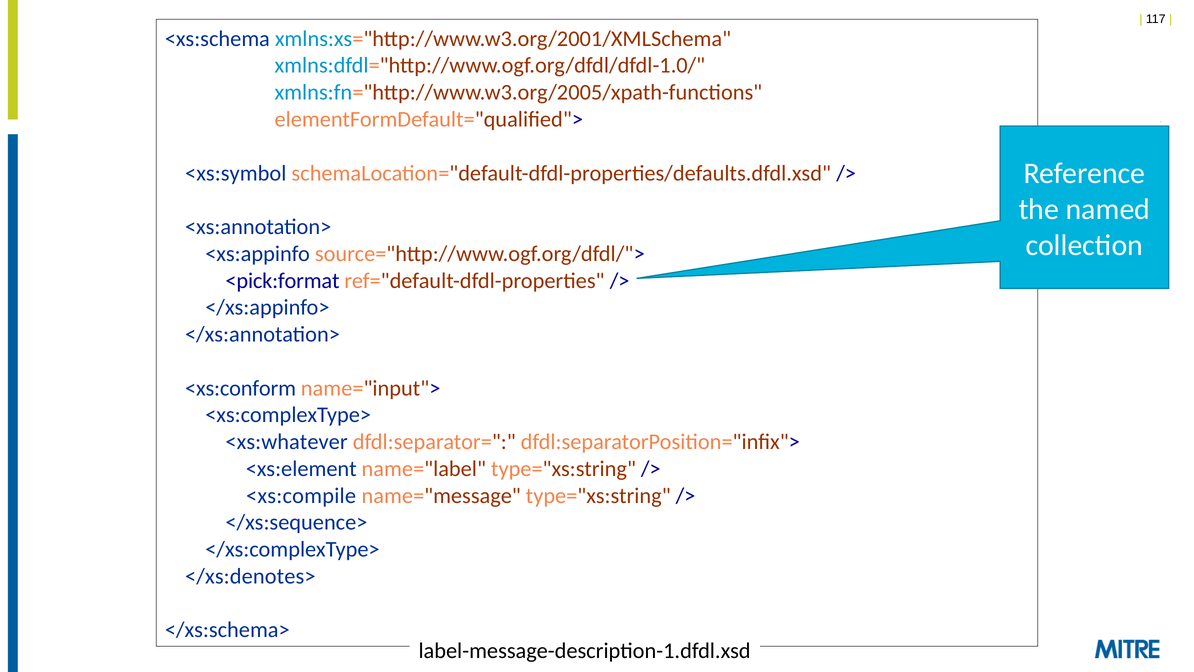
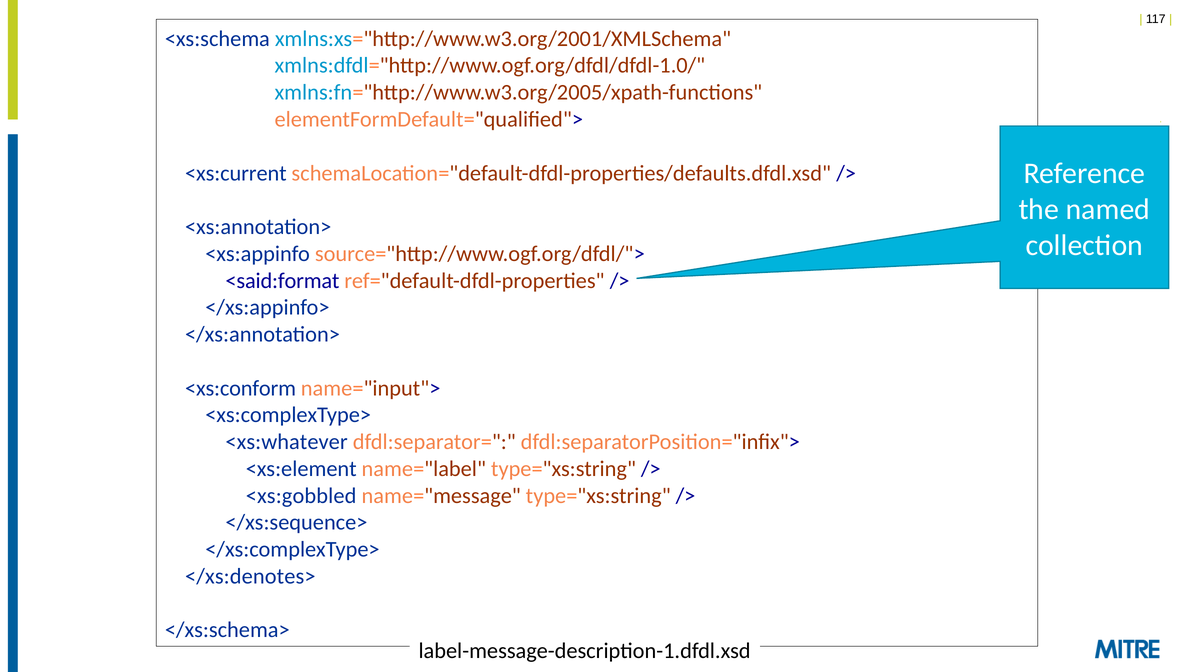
<xs:symbol: <xs:symbol -> <xs:current
<pick:format: <pick:format -> <said:format
<xs:compile: <xs:compile -> <xs:gobbled
